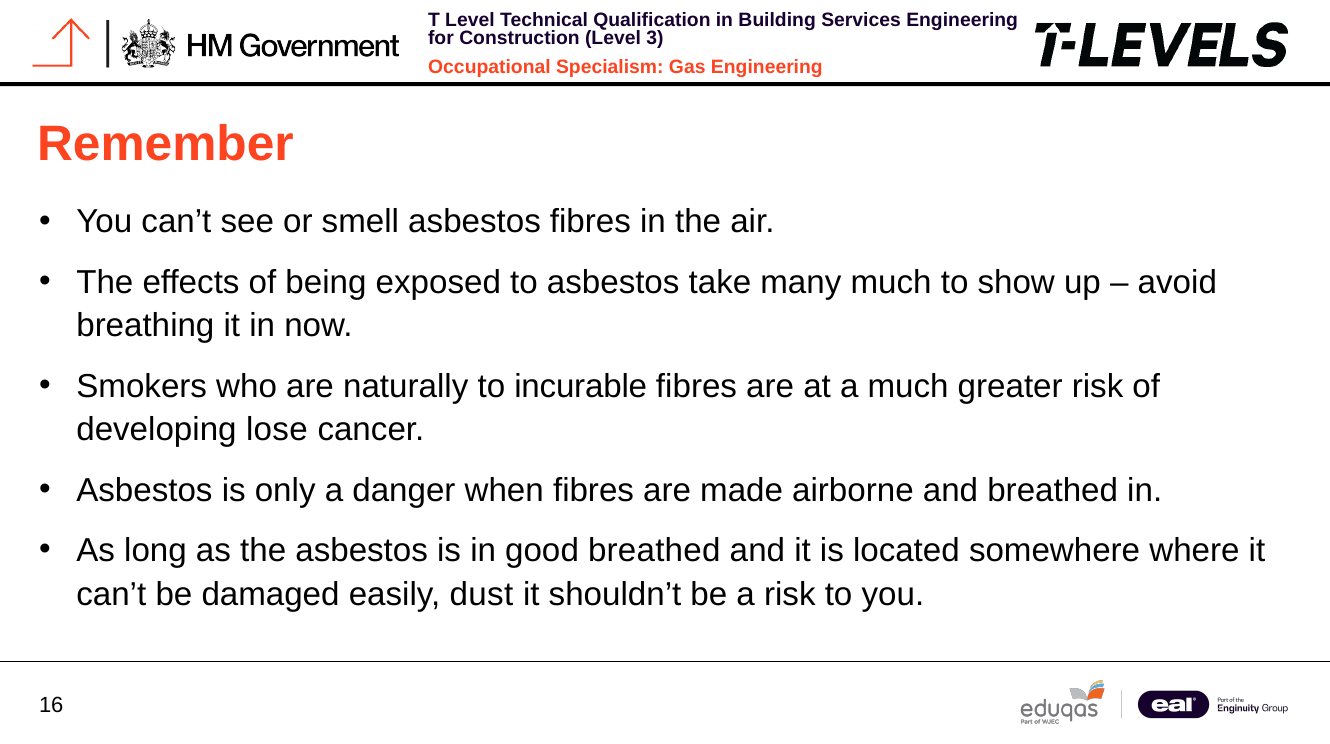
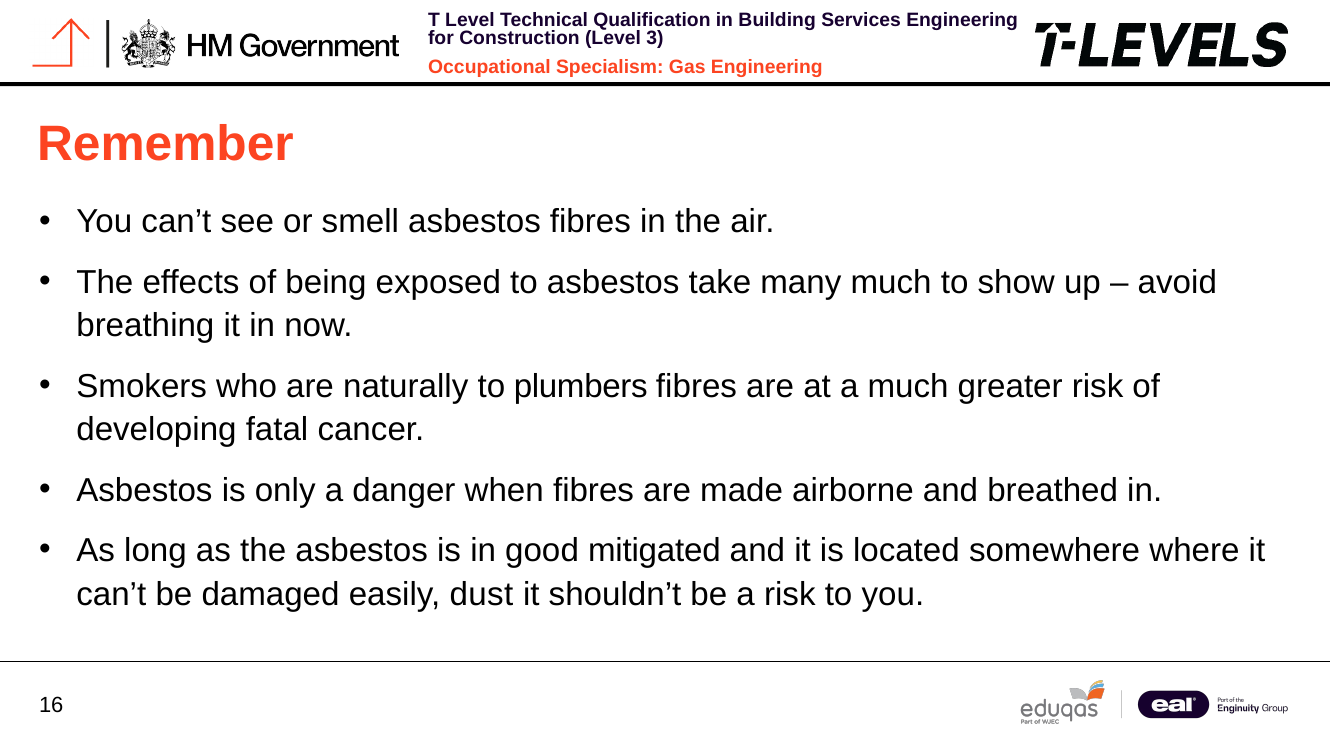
incurable: incurable -> plumbers
lose: lose -> fatal
good breathed: breathed -> mitigated
